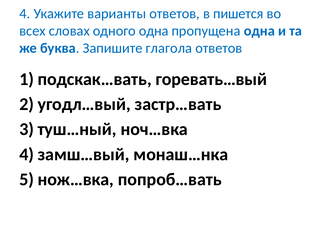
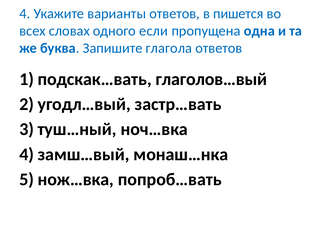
одного одна: одна -> если
горевать…вый: горевать…вый -> глаголов…вый
